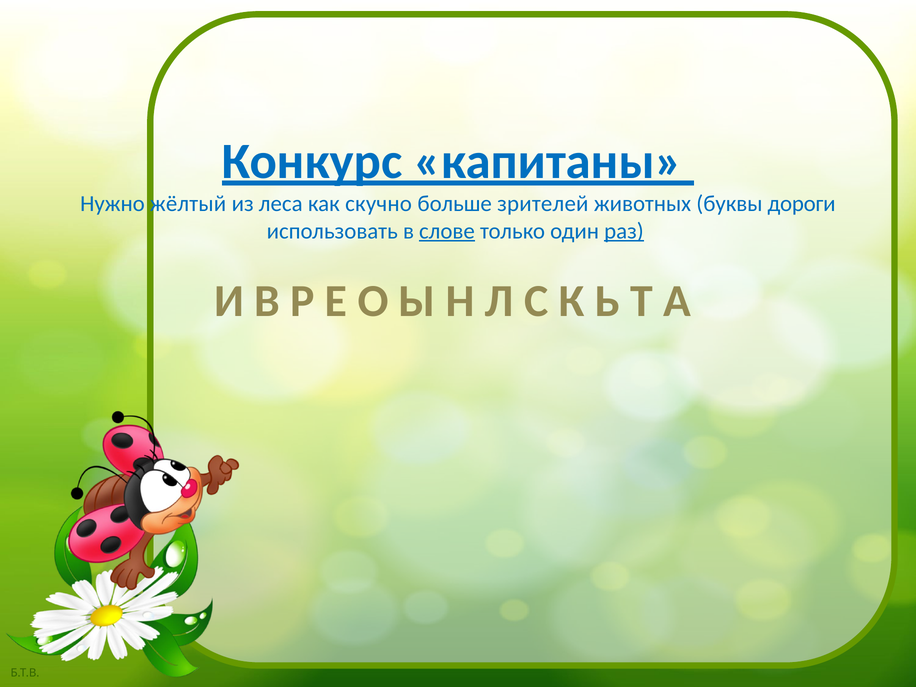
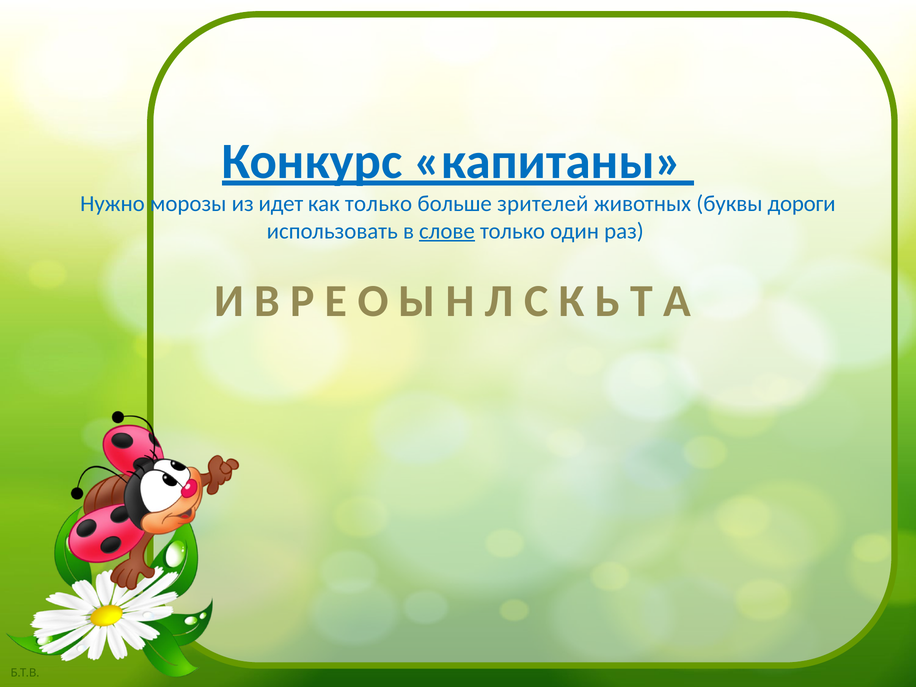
жёлтый: жёлтый -> морозы
леса: леса -> идет
как скучно: скучно -> только
раз underline: present -> none
